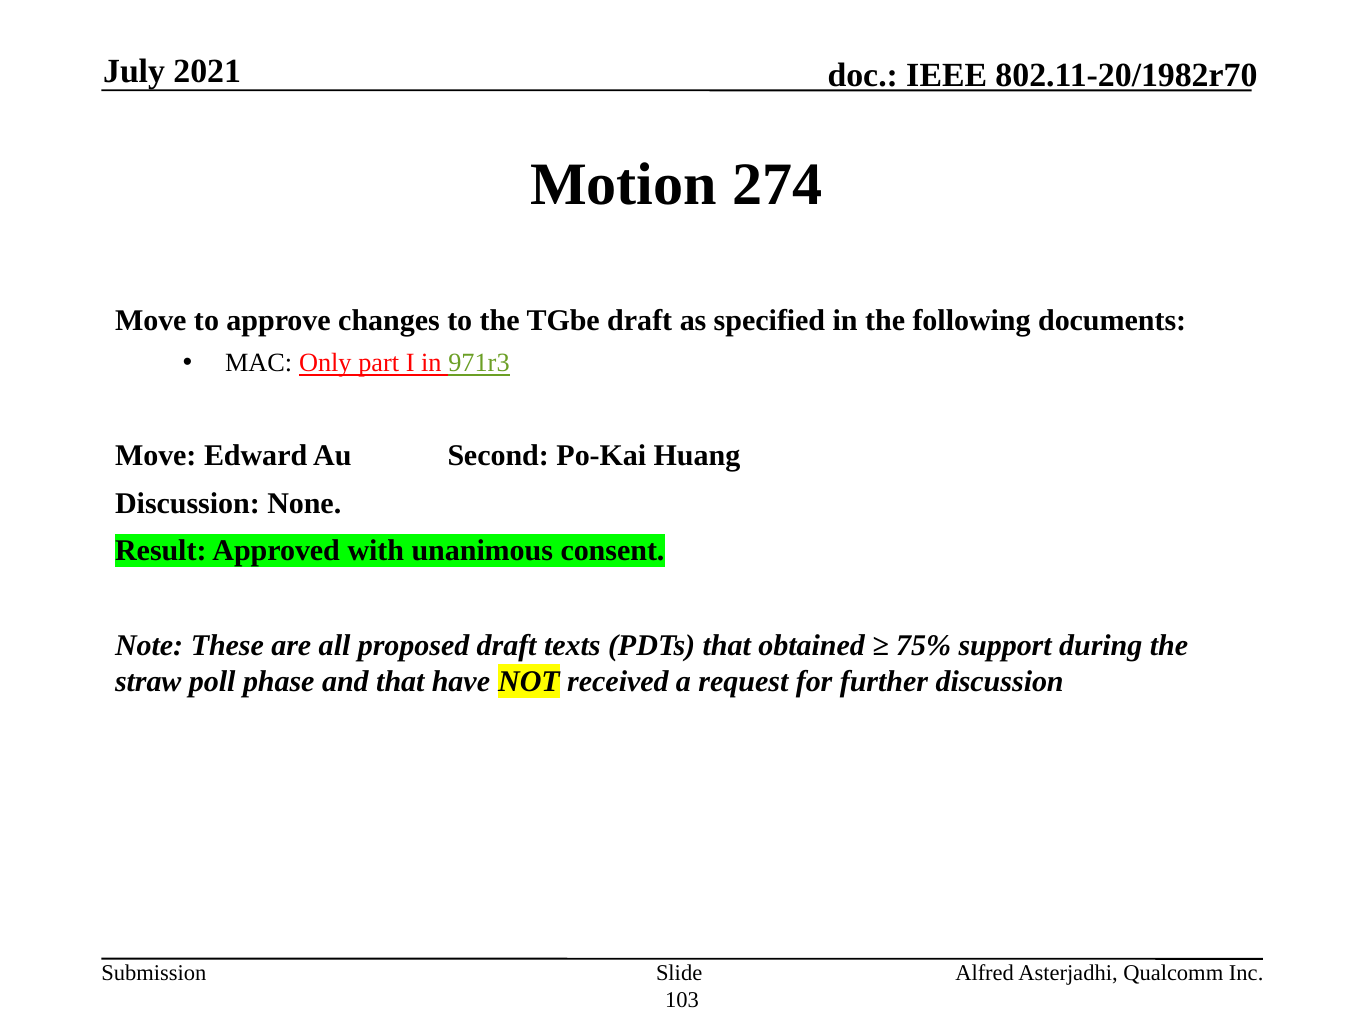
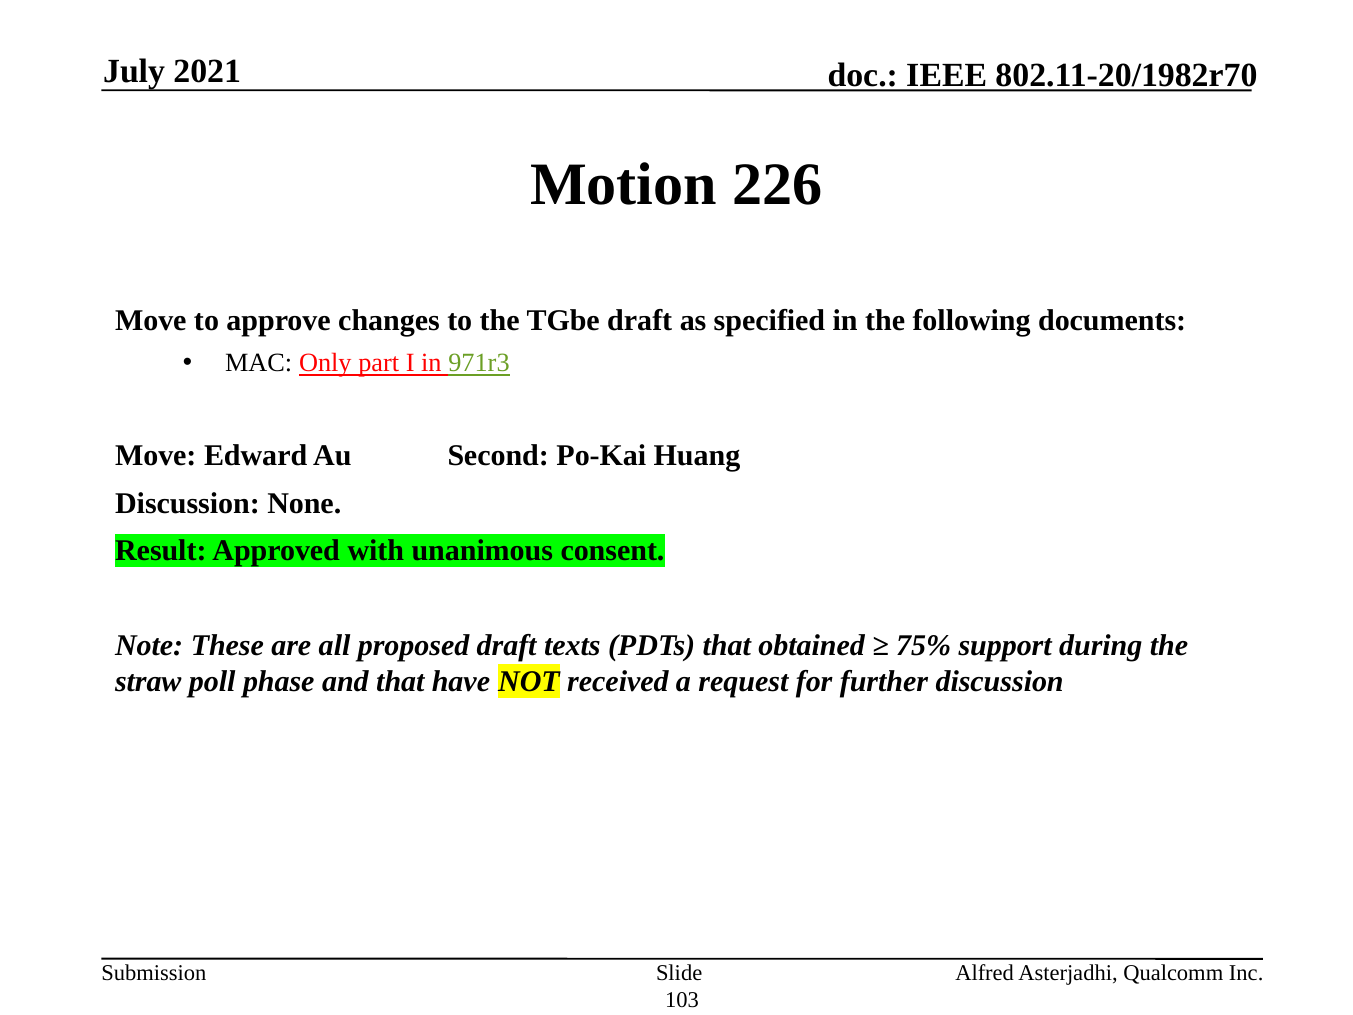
274: 274 -> 226
